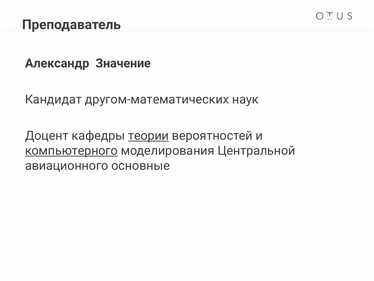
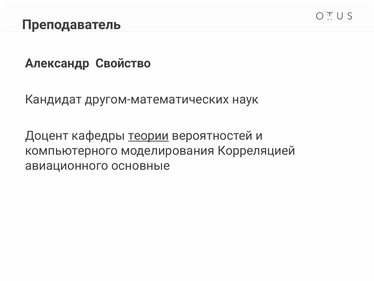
Значение: Значение -> Свойство
компьютерного underline: present -> none
Центральной: Центральной -> Корреляцией
